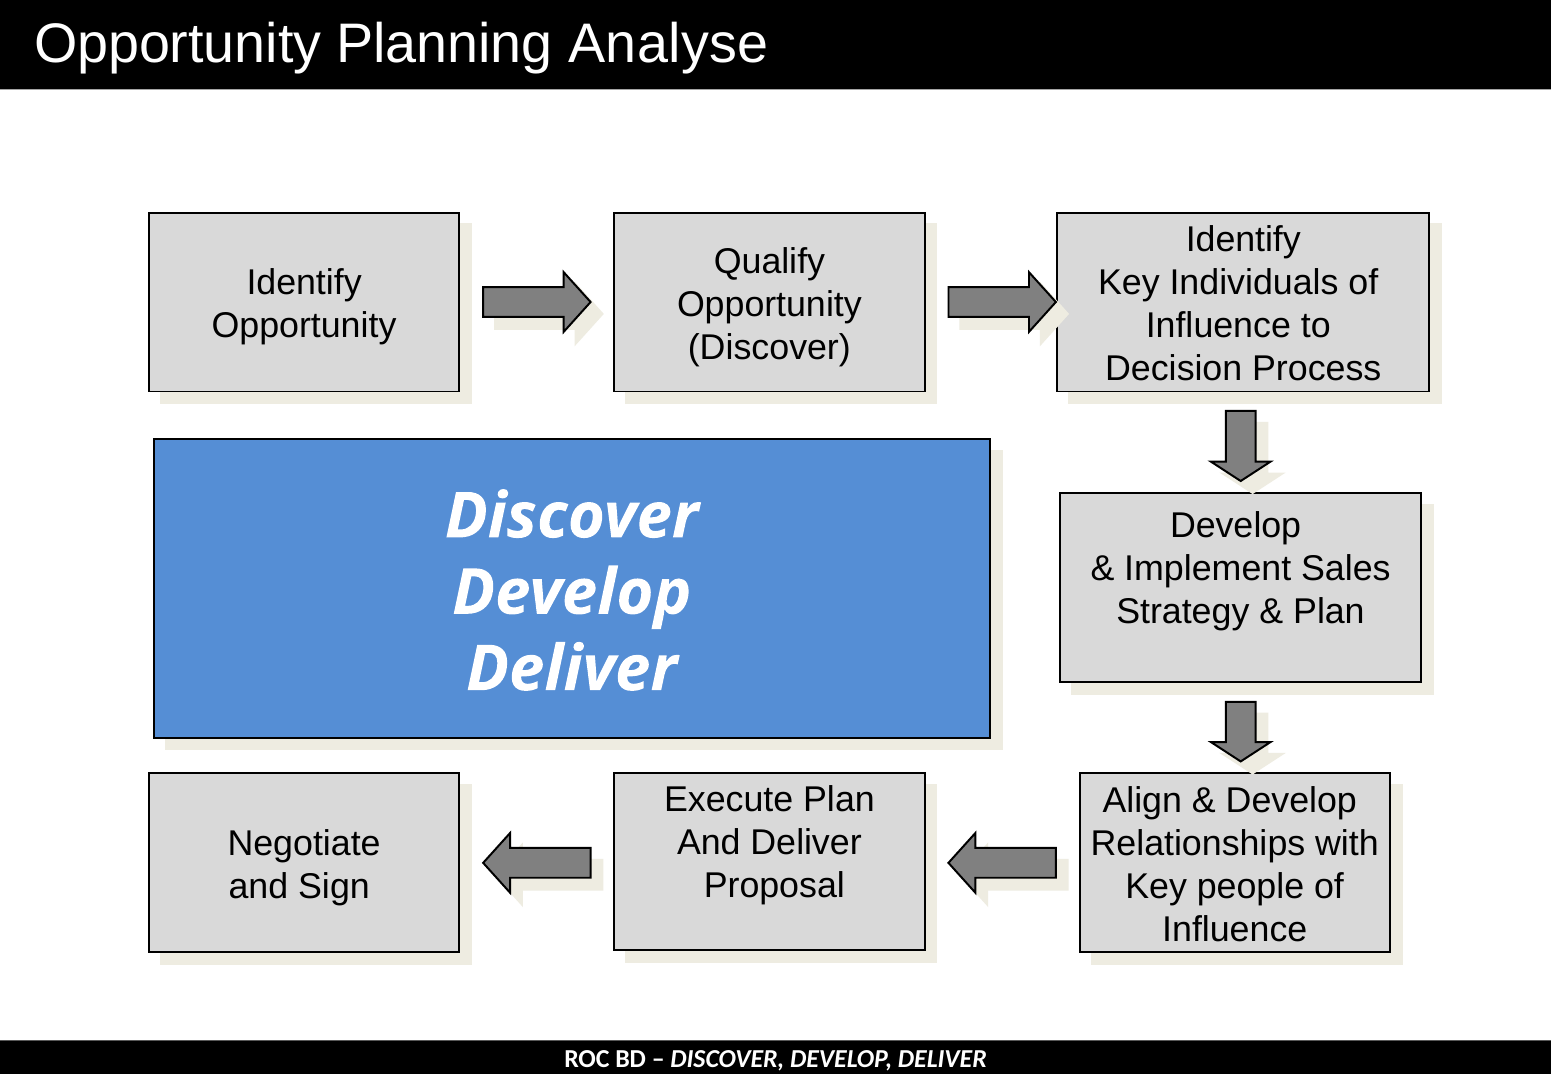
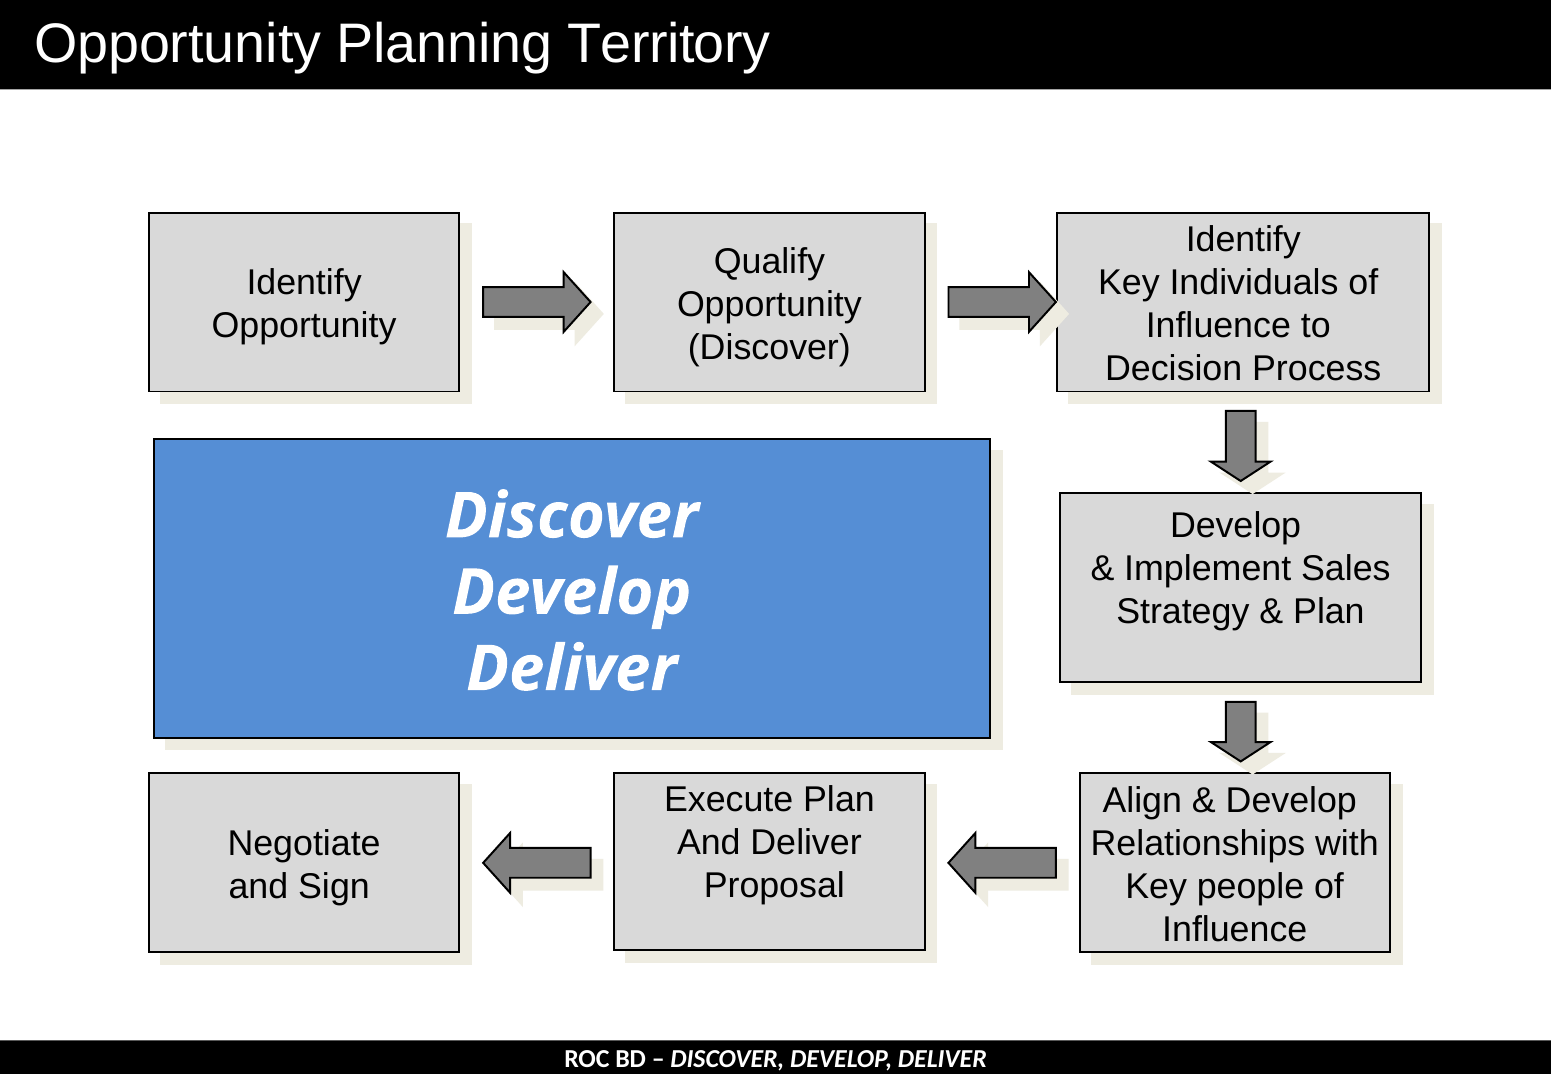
Analyse: Analyse -> Territory
